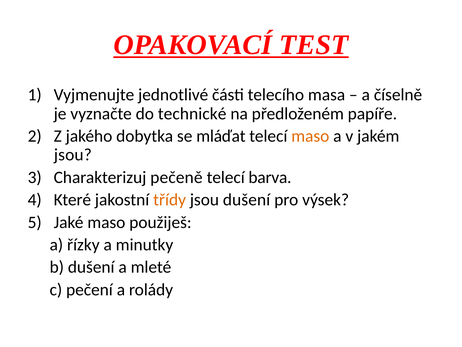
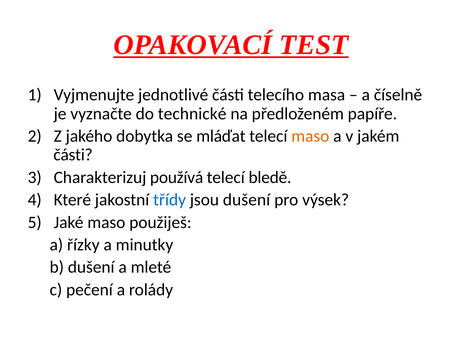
jsou at (73, 155): jsou -> části
pečeně: pečeně -> používá
barva: barva -> bledě
třídy colour: orange -> blue
